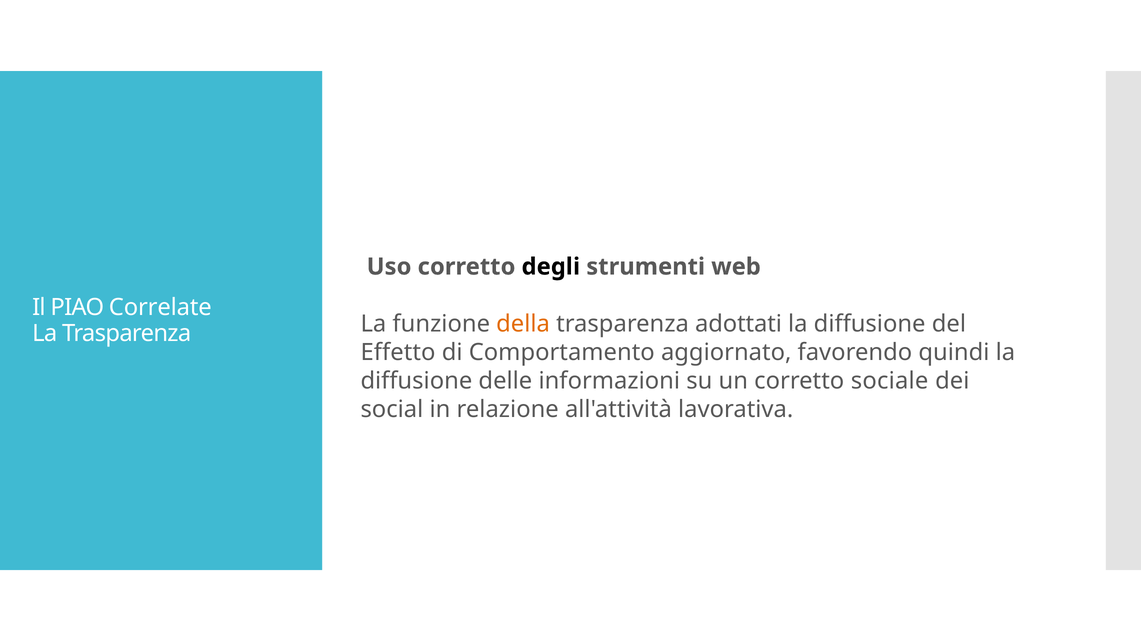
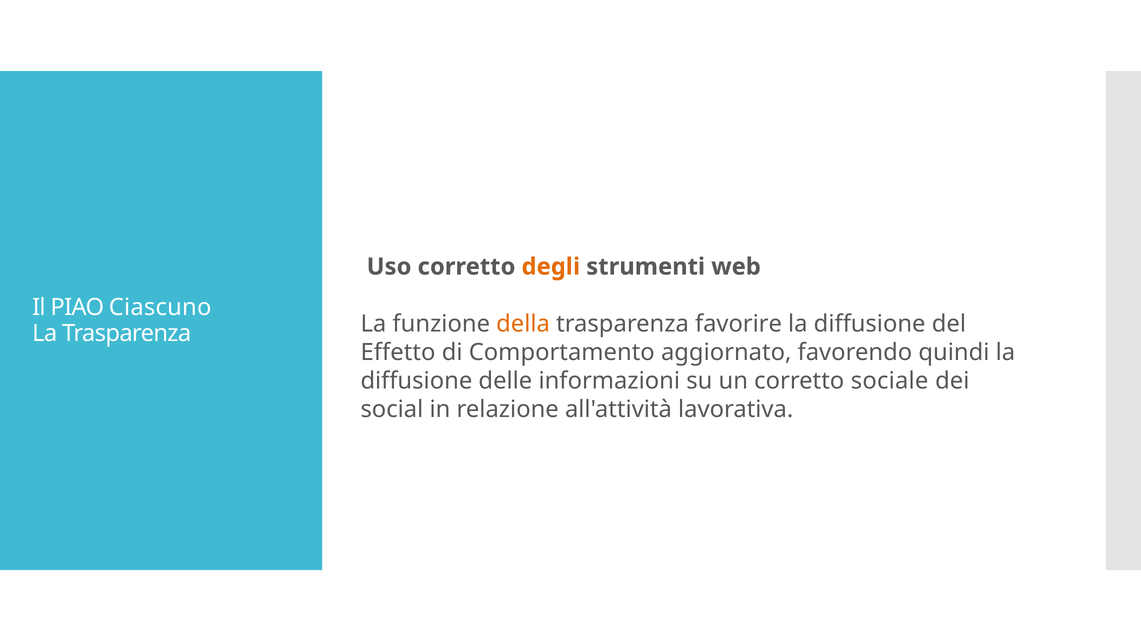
degli colour: black -> orange
Correlate: Correlate -> Ciascuno
adottati: adottati -> favorire
